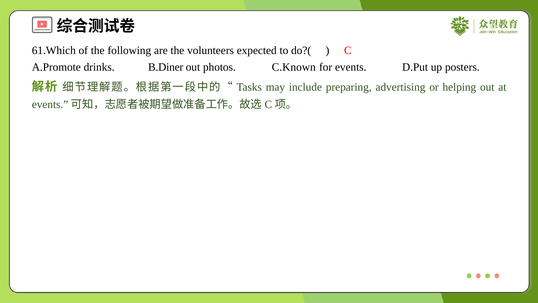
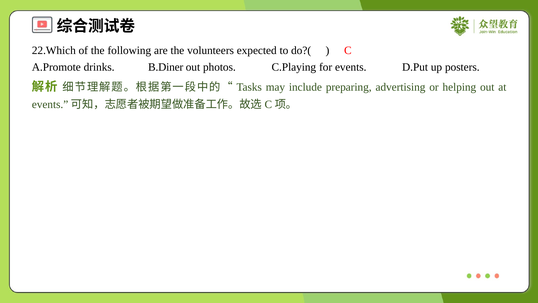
61.Which: 61.Which -> 22.Which
C.Known: C.Known -> C.Playing
